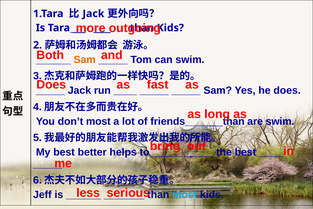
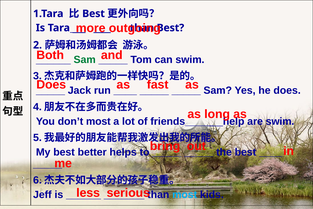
Jack at (93, 14): Jack -> Best
Kids at (170, 28): Kids -> Best
Sam at (85, 60) colour: orange -> green
than at (234, 122): than -> help
